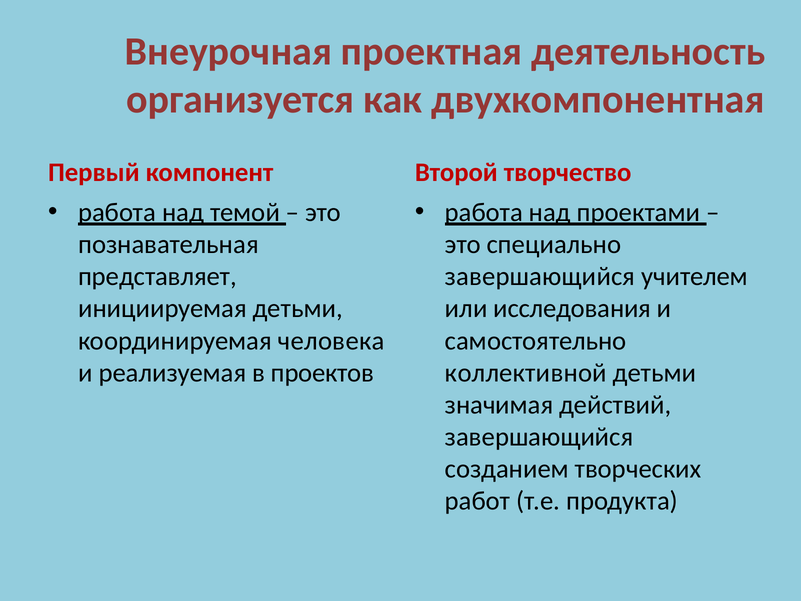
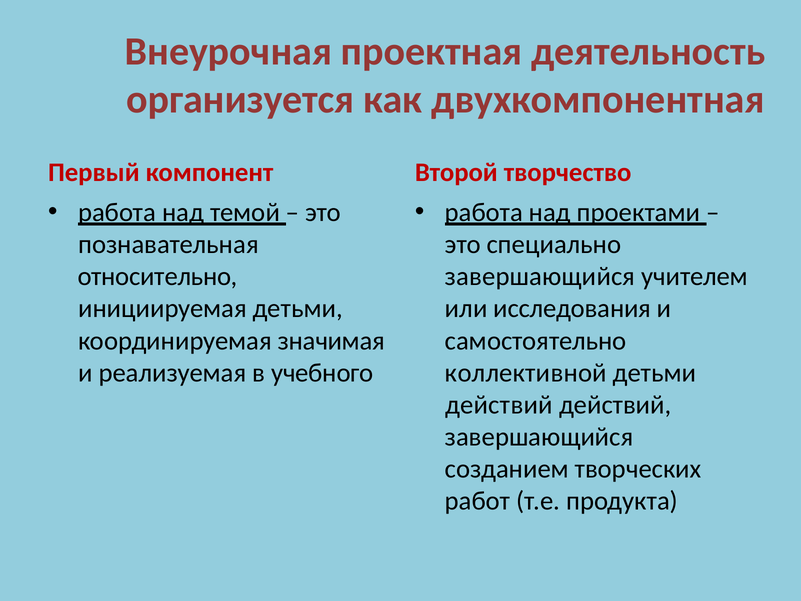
представляет: представляет -> относительно
человека: человека -> значимая
проектов: проектов -> учебного
значимая at (499, 405): значимая -> действий
